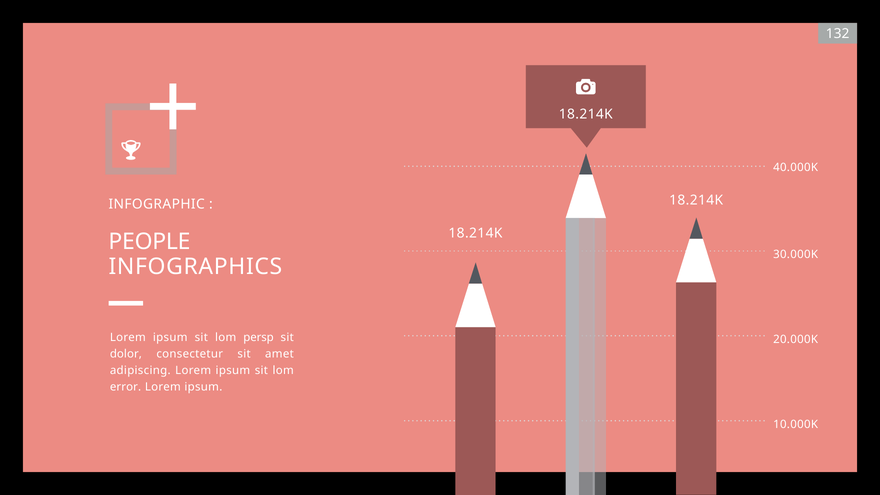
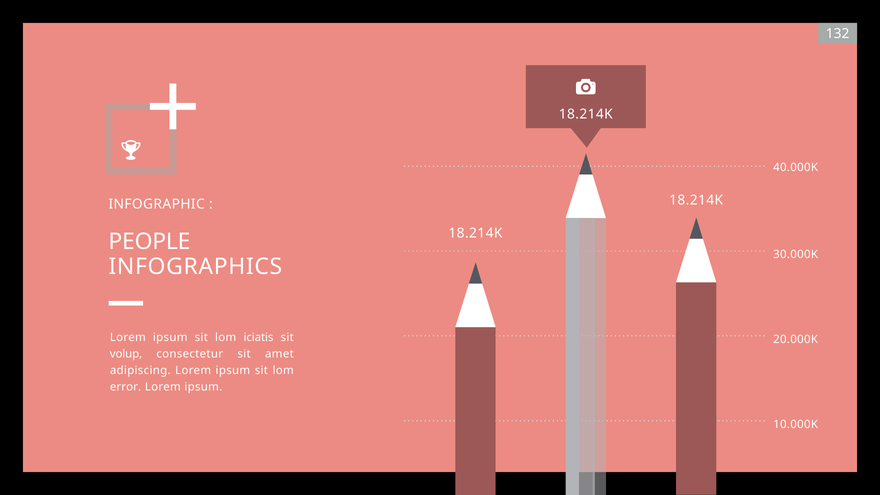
persp: persp -> iciatis
dolor: dolor -> volup
